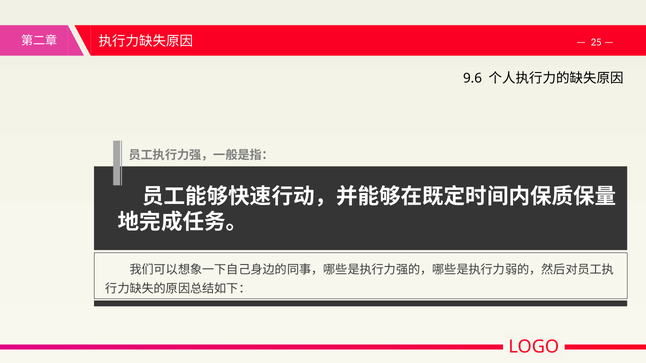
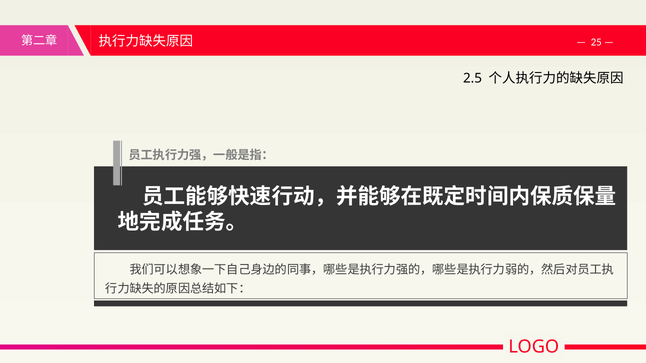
9.6: 9.6 -> 2.5
